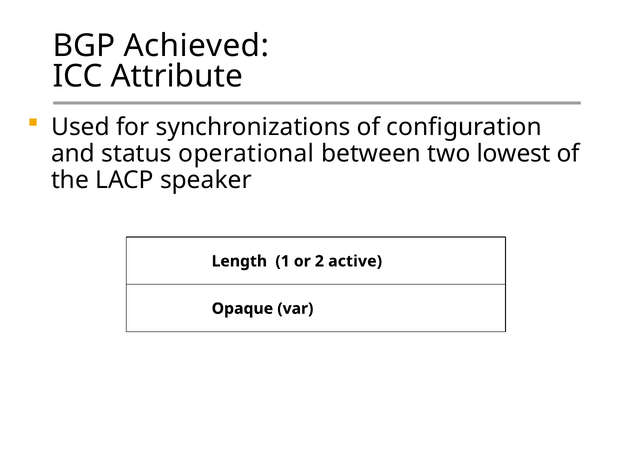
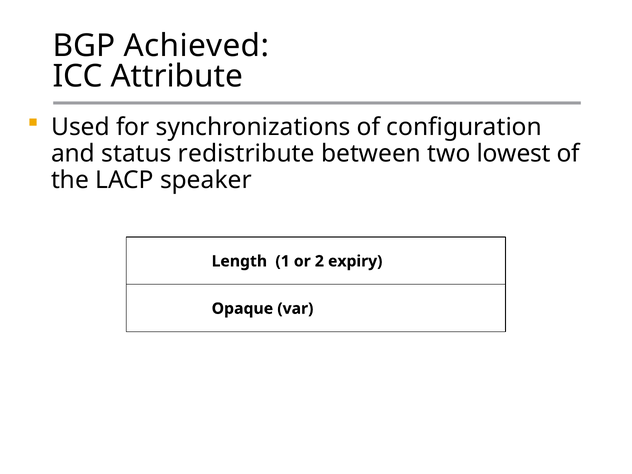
operational: operational -> redistribute
active: active -> expiry
